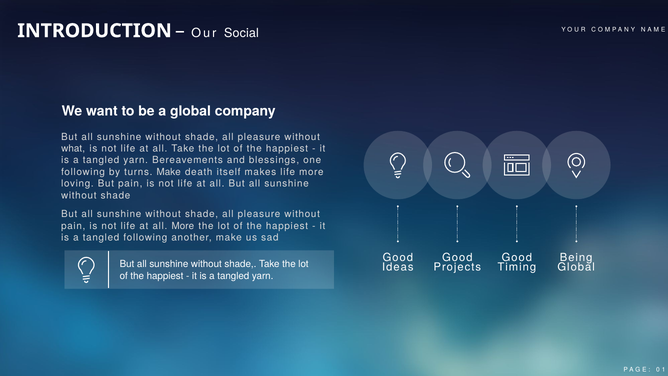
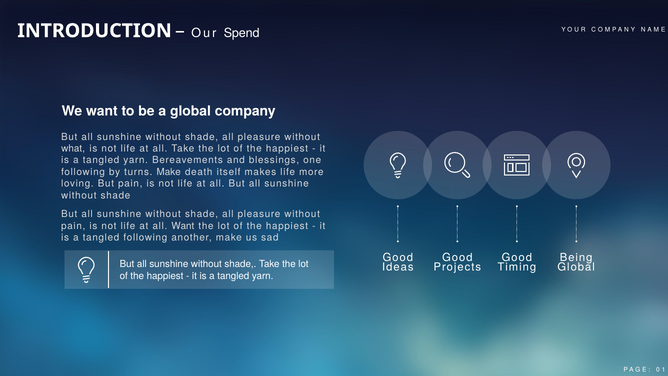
Social: Social -> Spend
all More: More -> Want
